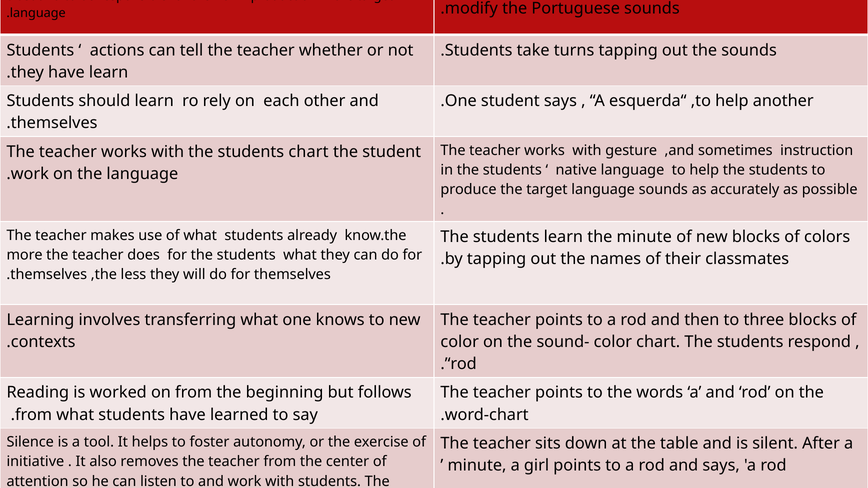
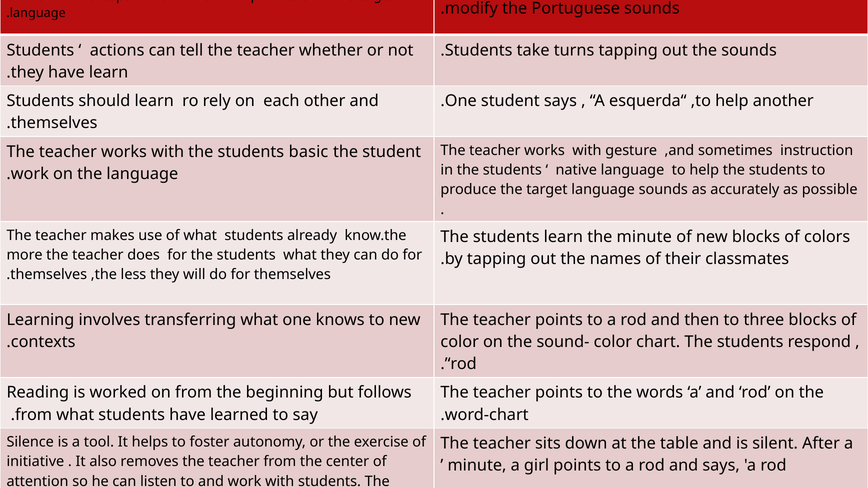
students chart: chart -> basic
